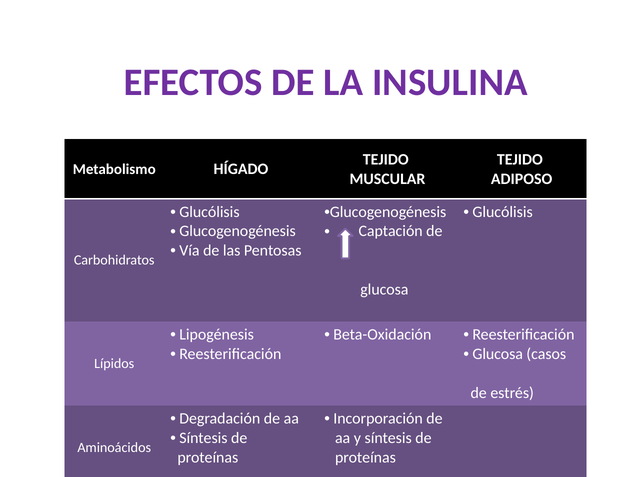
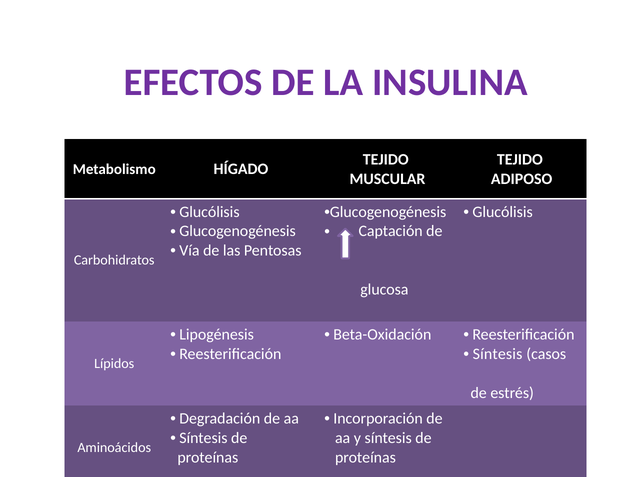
Glucosa at (498, 354): Glucosa -> Síntesis
